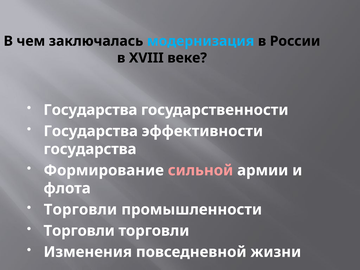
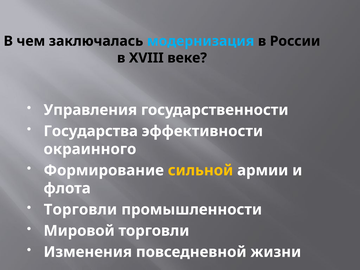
Государства at (90, 110): Государства -> Управления
государства at (90, 149): государства -> окраинного
сильной colour: pink -> yellow
Торговли at (79, 231): Торговли -> Мировой
